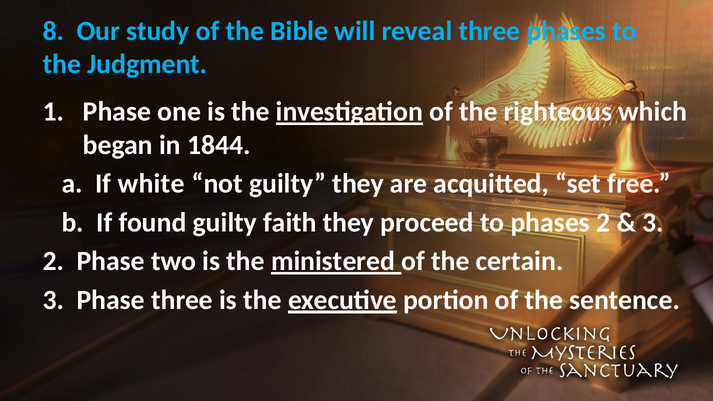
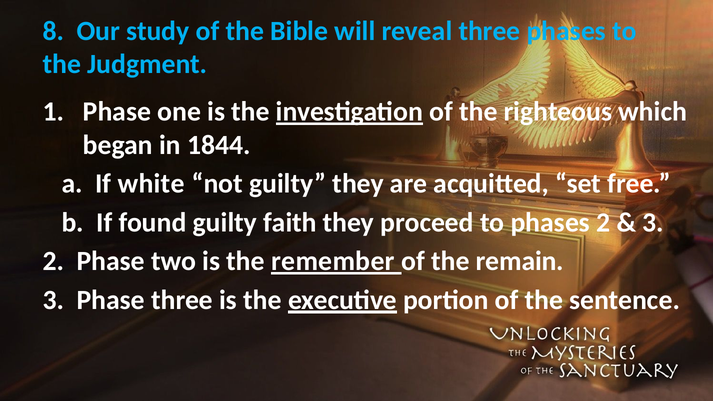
ministered: ministered -> remember
certain: certain -> remain
